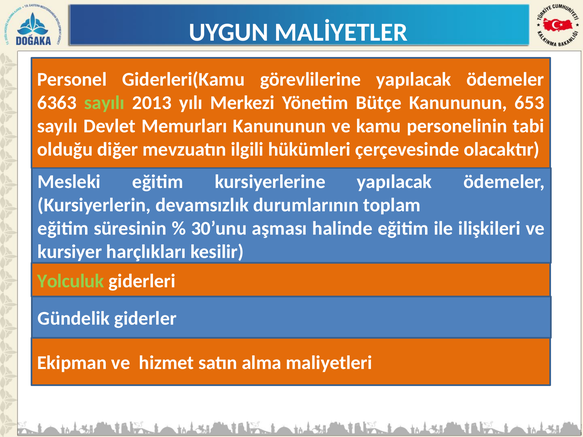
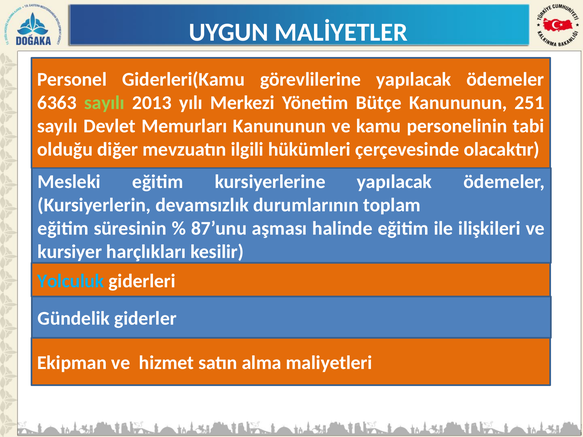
653: 653 -> 251
30’unu: 30’unu -> 87’unu
Yolculuk colour: light green -> light blue
